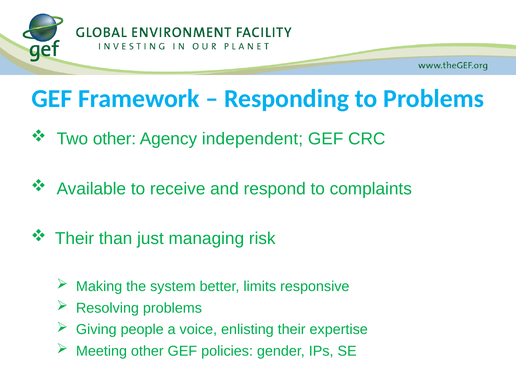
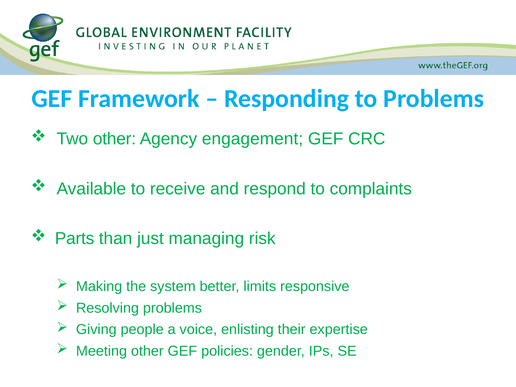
independent: independent -> engagement
Their at (75, 239): Their -> Parts
